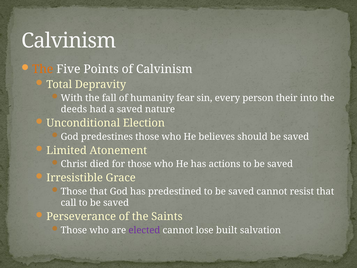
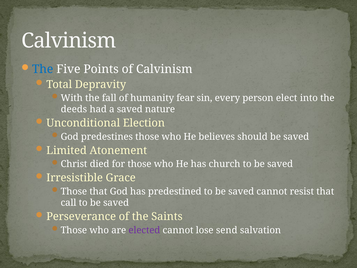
The at (43, 69) colour: orange -> blue
their: their -> elect
actions: actions -> church
built: built -> send
